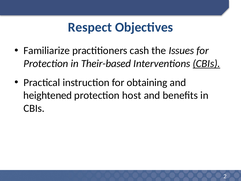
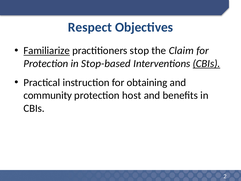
Familiarize underline: none -> present
cash: cash -> stop
Issues: Issues -> Claim
Their-based: Their-based -> Stop-based
heightened: heightened -> community
